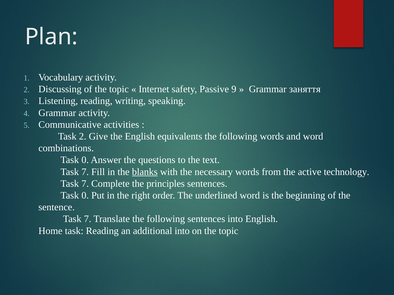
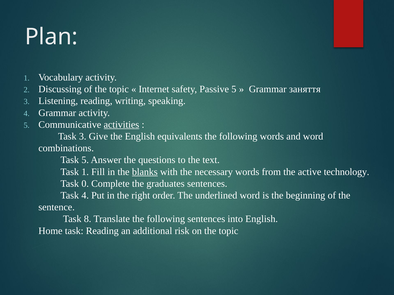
Passive 9: 9 -> 5
activities underline: none -> present
Task 2: 2 -> 3
0 at (85, 160): 0 -> 5
7 at (85, 172): 7 -> 1
7 at (85, 184): 7 -> 0
principles: principles -> graduates
0 at (85, 196): 0 -> 4
7 at (88, 219): 7 -> 8
additional into: into -> risk
